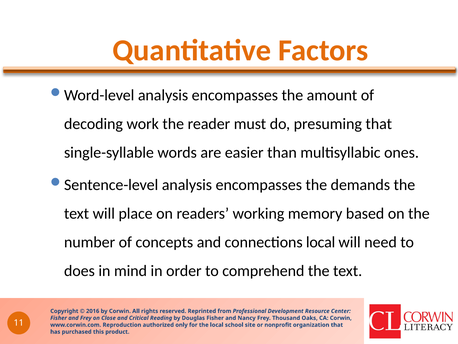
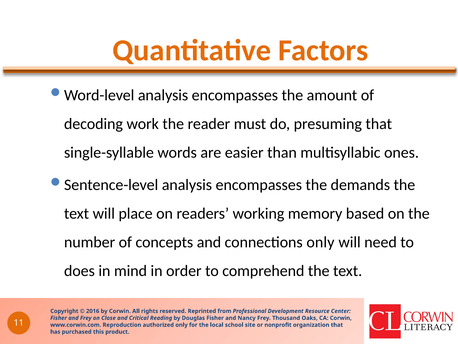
connections local: local -> only
